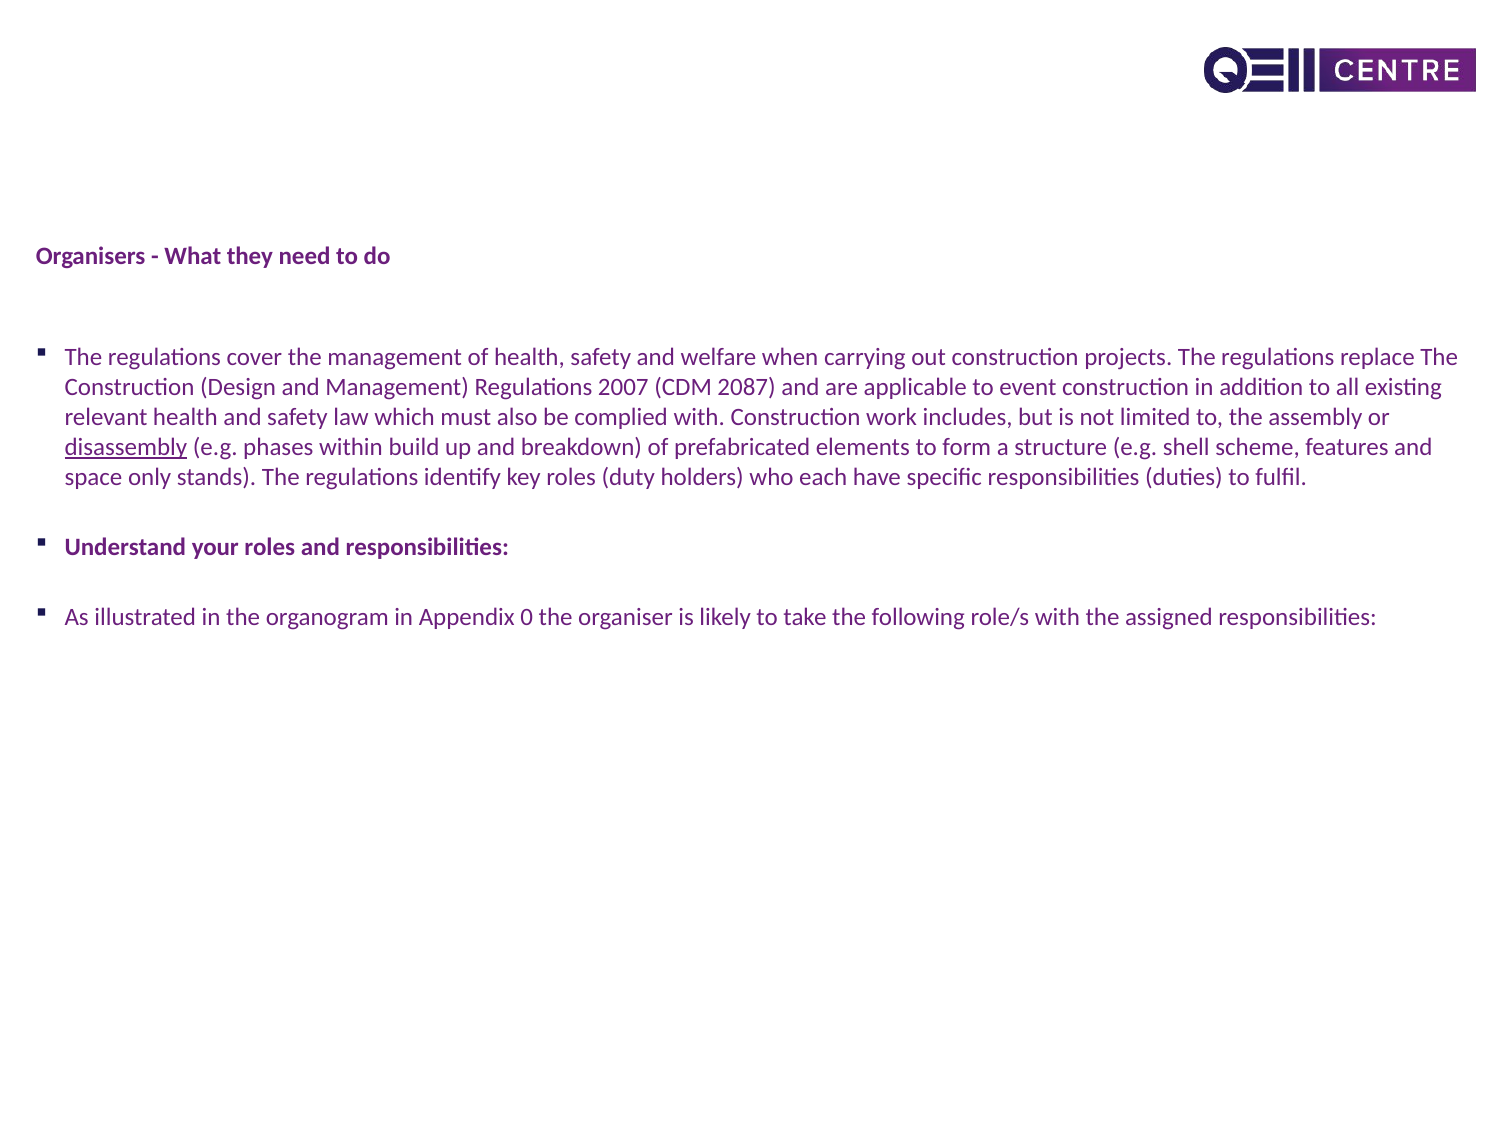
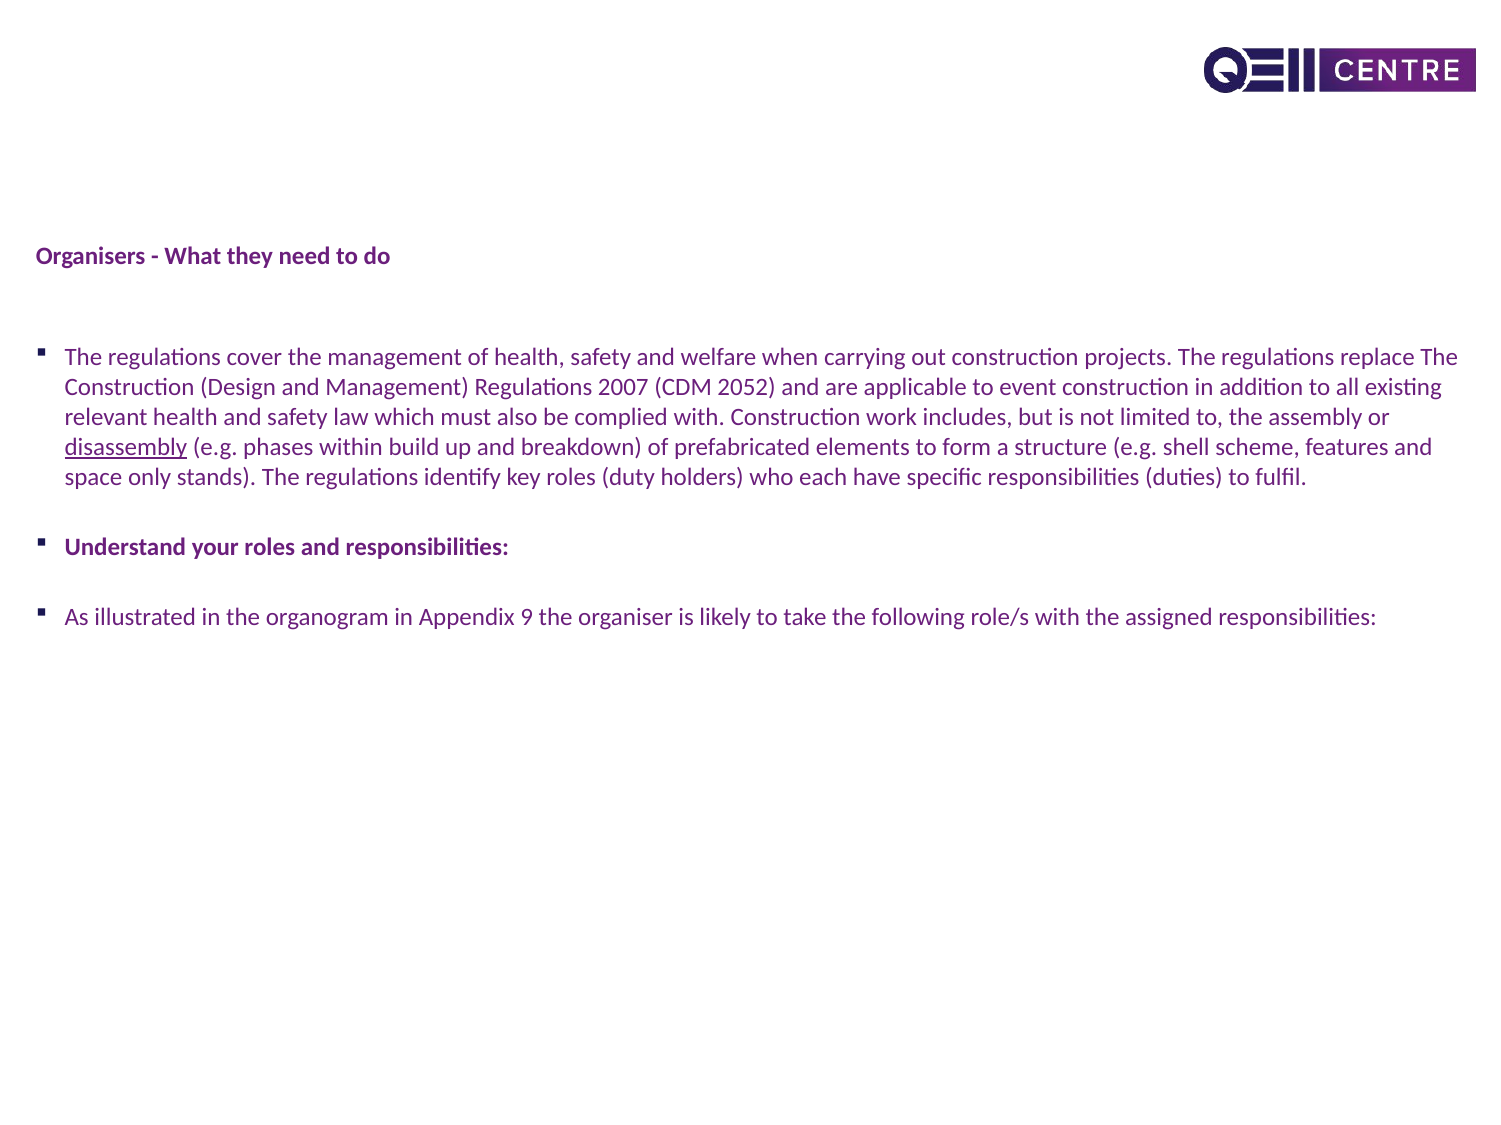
2087: 2087 -> 2052
0: 0 -> 9
